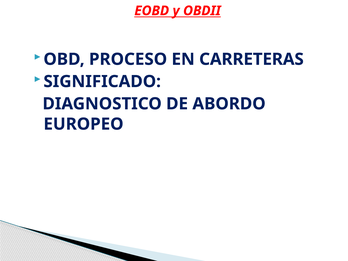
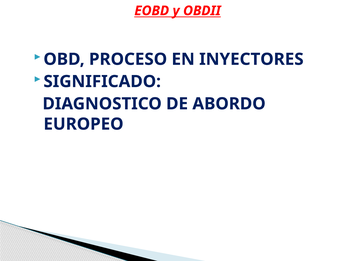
CARRETERAS: CARRETERAS -> INYECTORES
